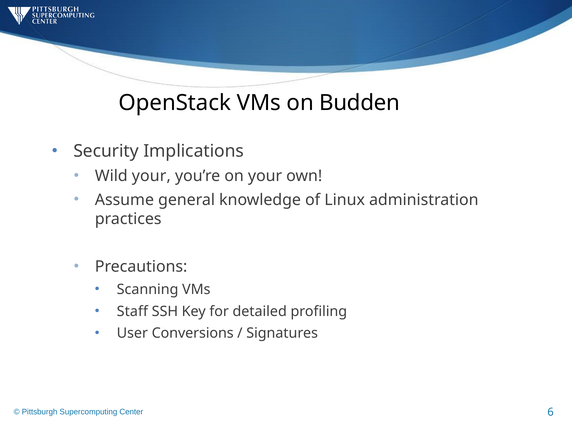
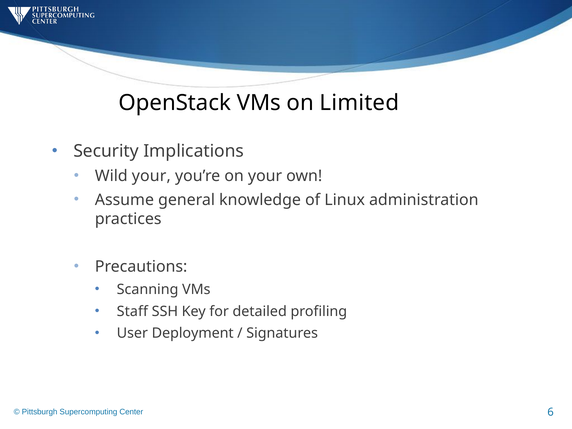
Budden: Budden -> Limited
Conversions: Conversions -> Deployment
